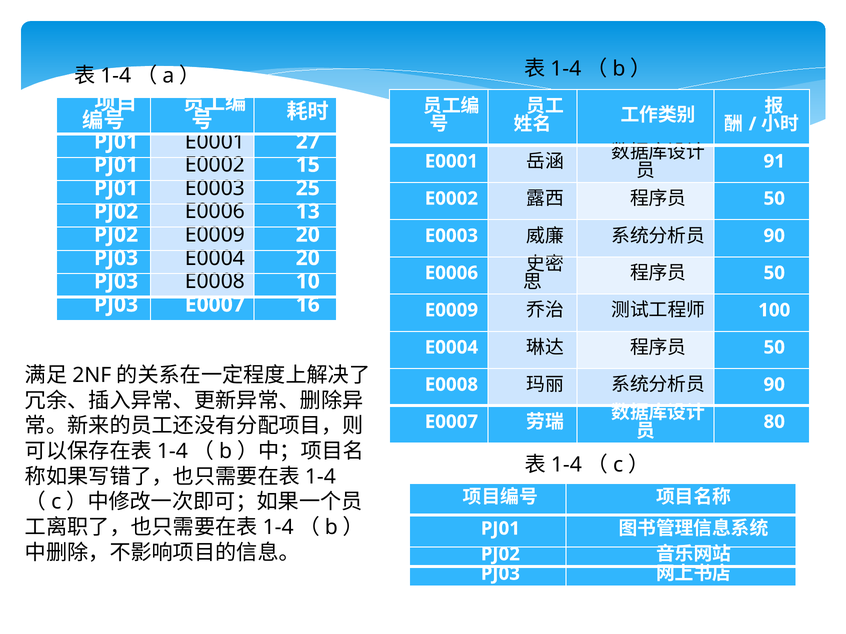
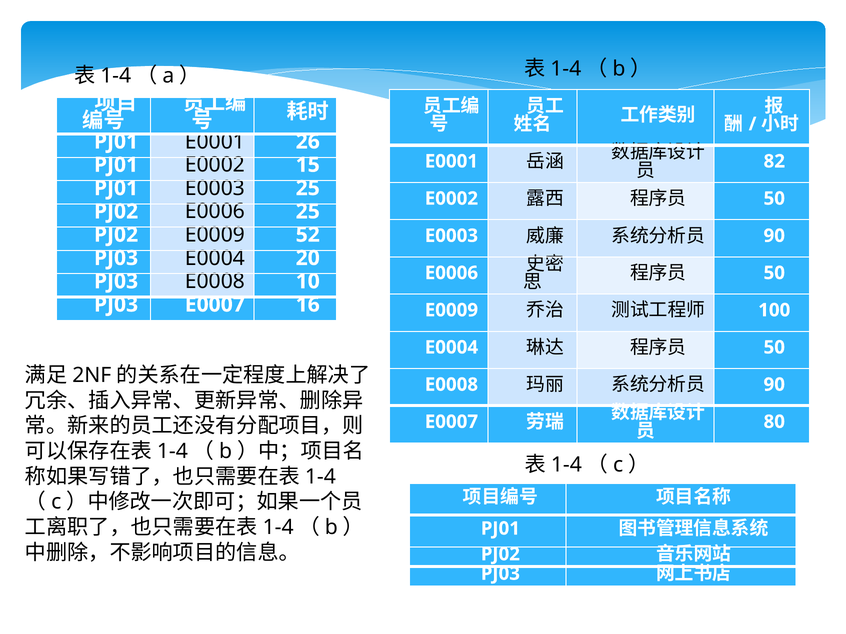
27: 27 -> 26
91: 91 -> 82
E0006 13: 13 -> 25
E0009 20: 20 -> 52
